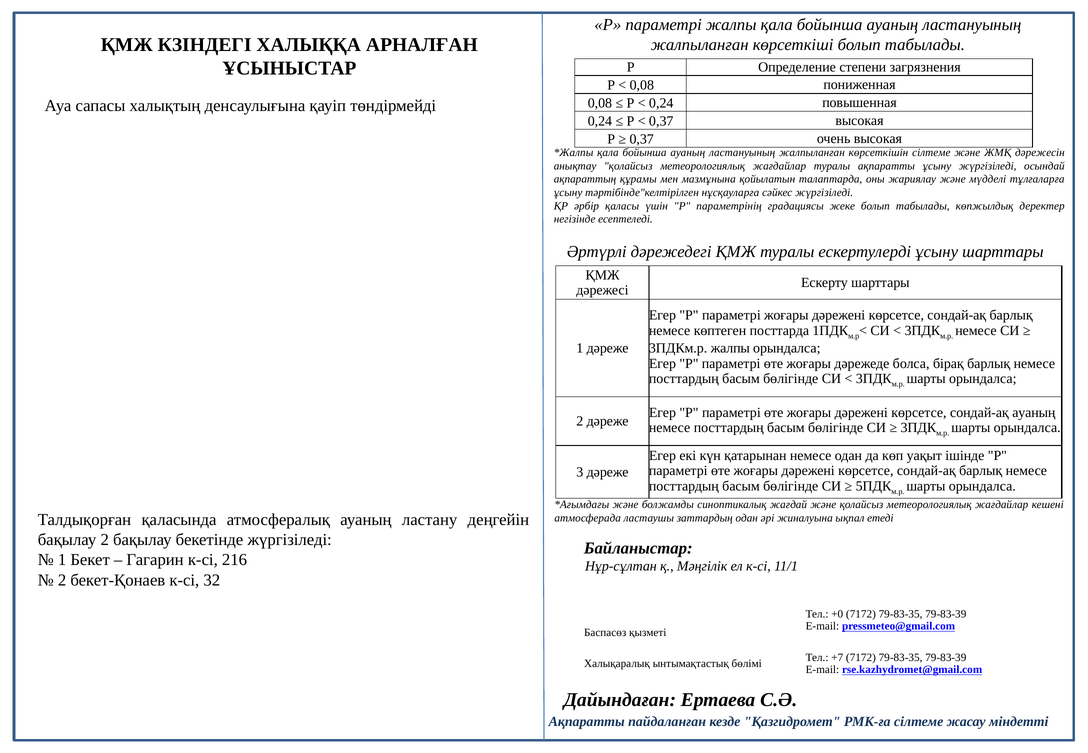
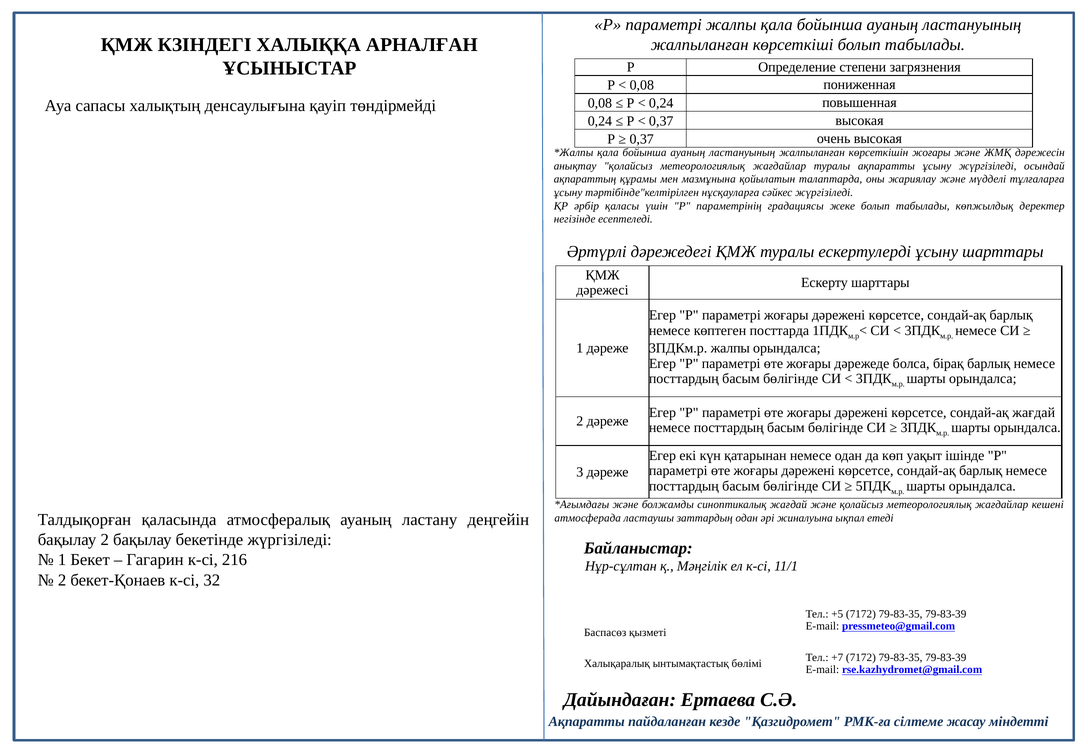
көрсеткішін сілтеме: сілтеме -> жоғары
сондай-ақ ауаның: ауаның -> жағдай
+0: +0 -> +5
